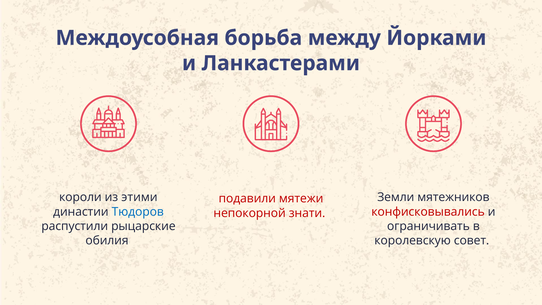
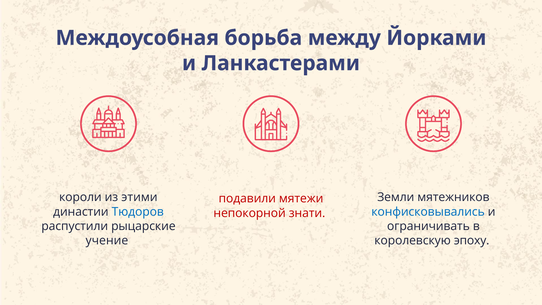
конфисковывались colour: red -> blue
обилия: обилия -> учение
совет: совет -> эпоху
